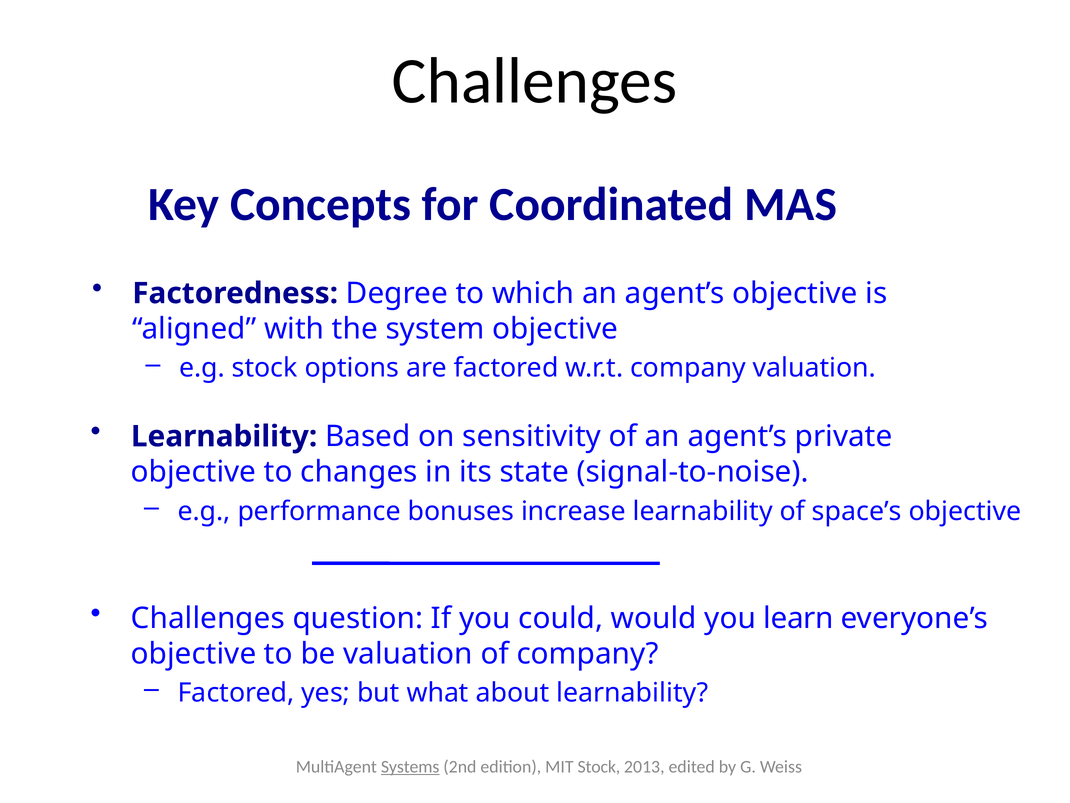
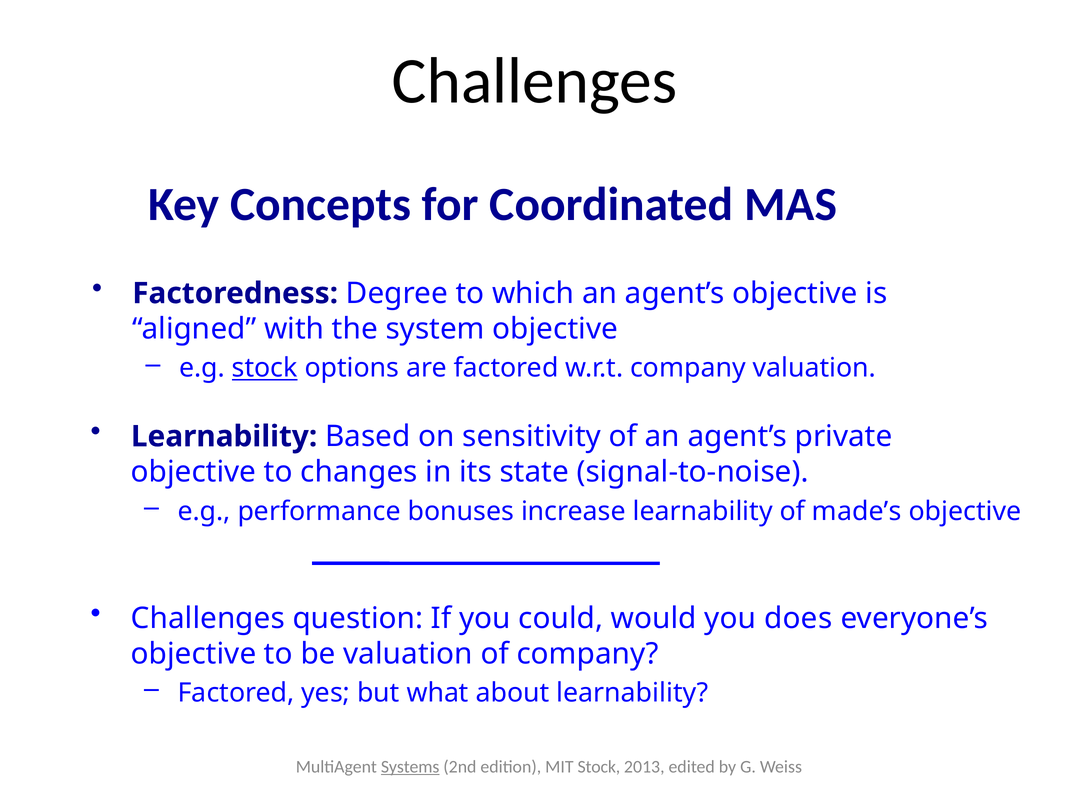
stock at (265, 368) underline: none -> present
space’s: space’s -> made’s
learn: learn -> does
